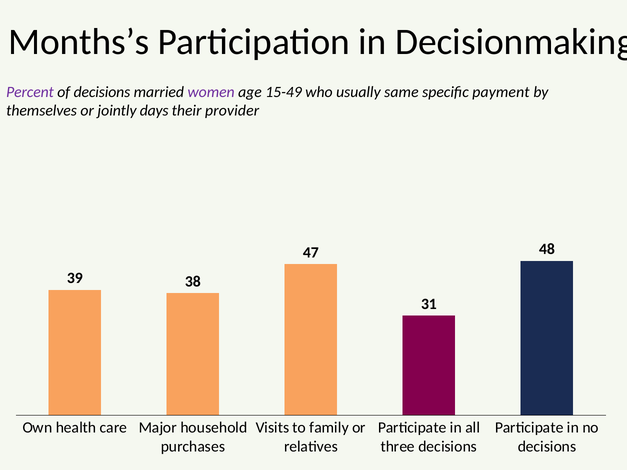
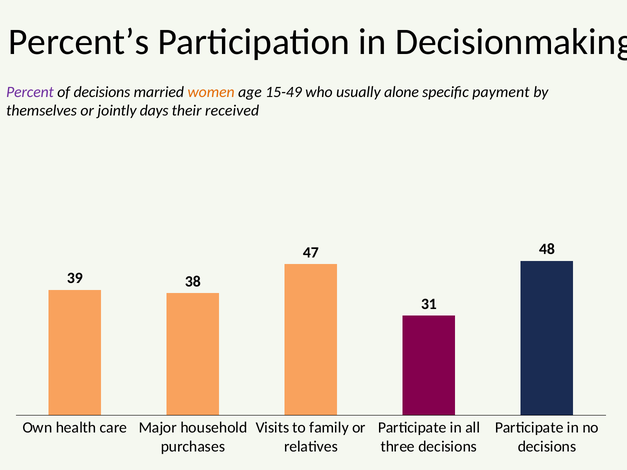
Months’s: Months’s -> Percent’s
women colour: purple -> orange
same: same -> alone
provider: provider -> received
